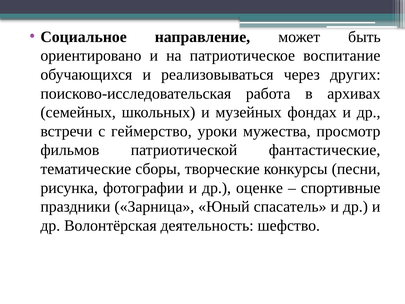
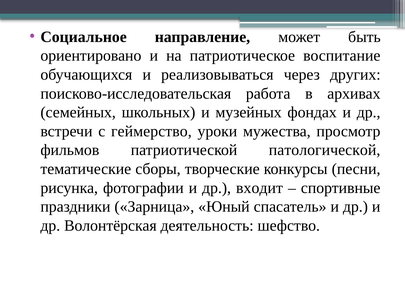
фантастические: фантастические -> патологической
оценке: оценке -> входит
